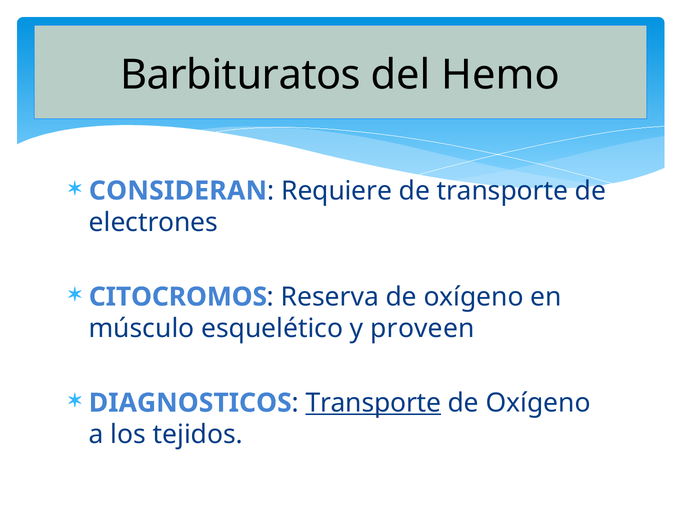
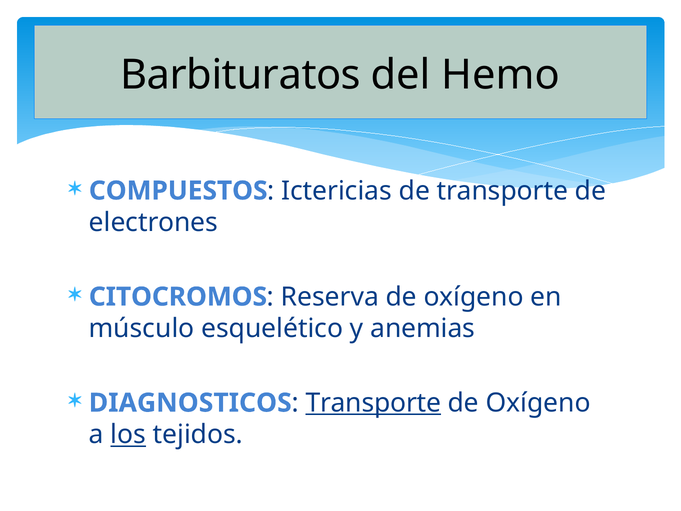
CONSIDERAN: CONSIDERAN -> COMPUESTOS
Requiere: Requiere -> Ictericias
proveen: proveen -> anemias
los underline: none -> present
